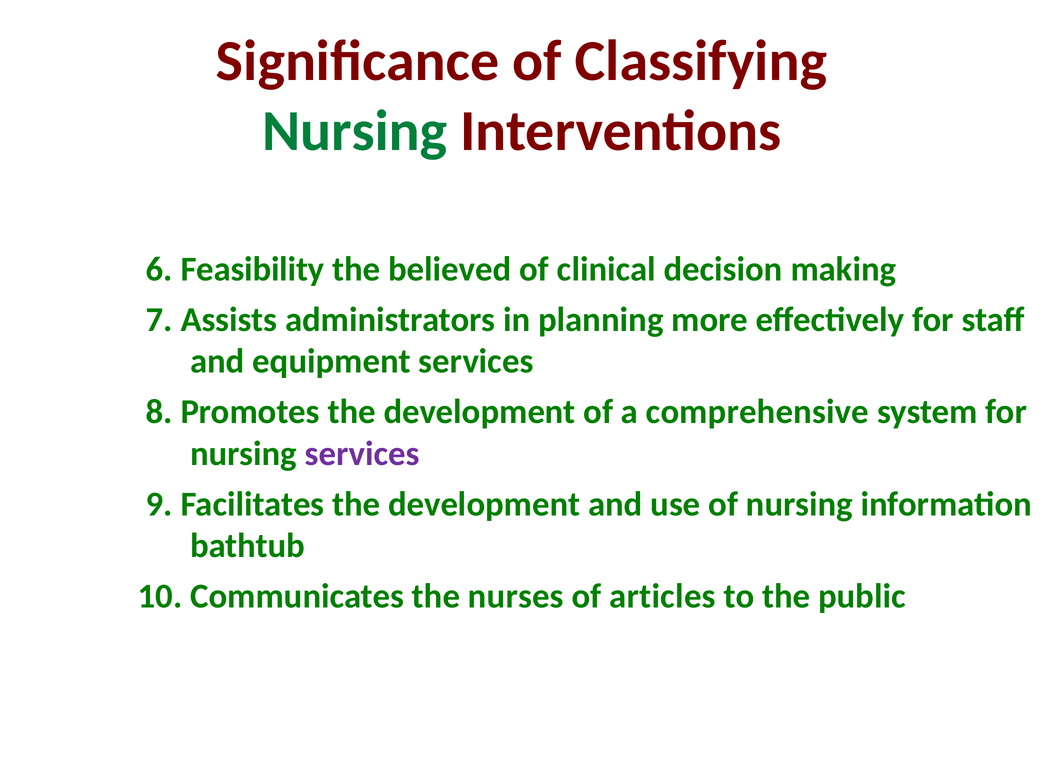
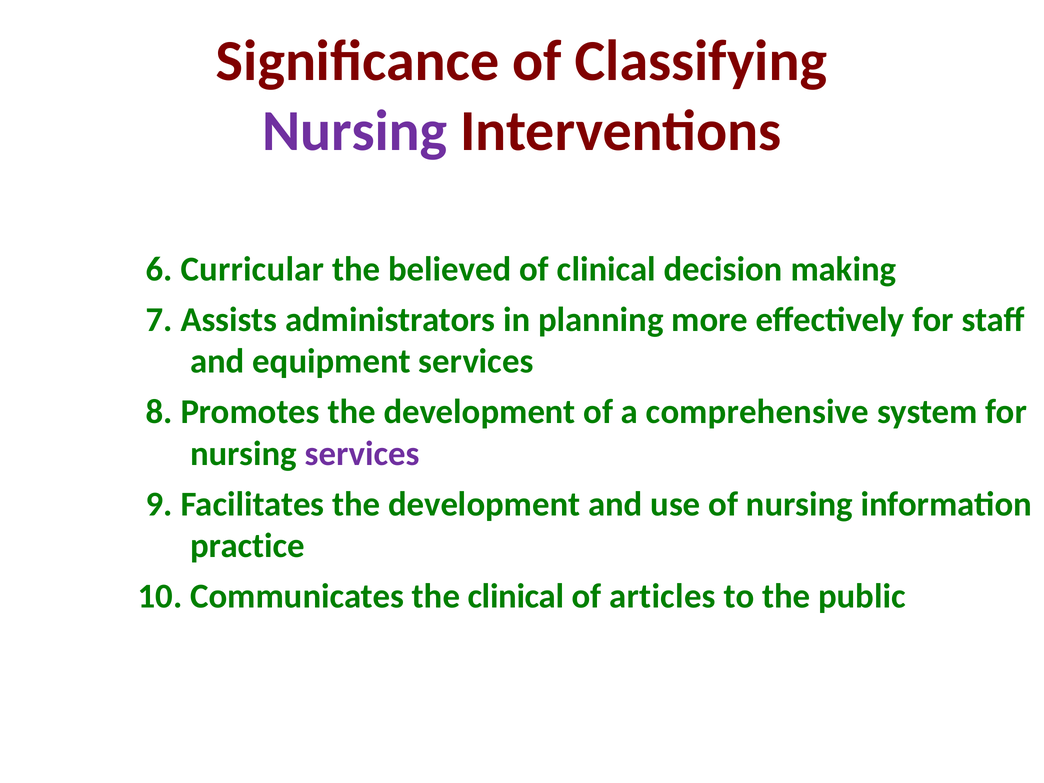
Nursing at (355, 131) colour: green -> purple
Feasibility: Feasibility -> Curricular
bathtub: bathtub -> practice
the nurses: nurses -> clinical
